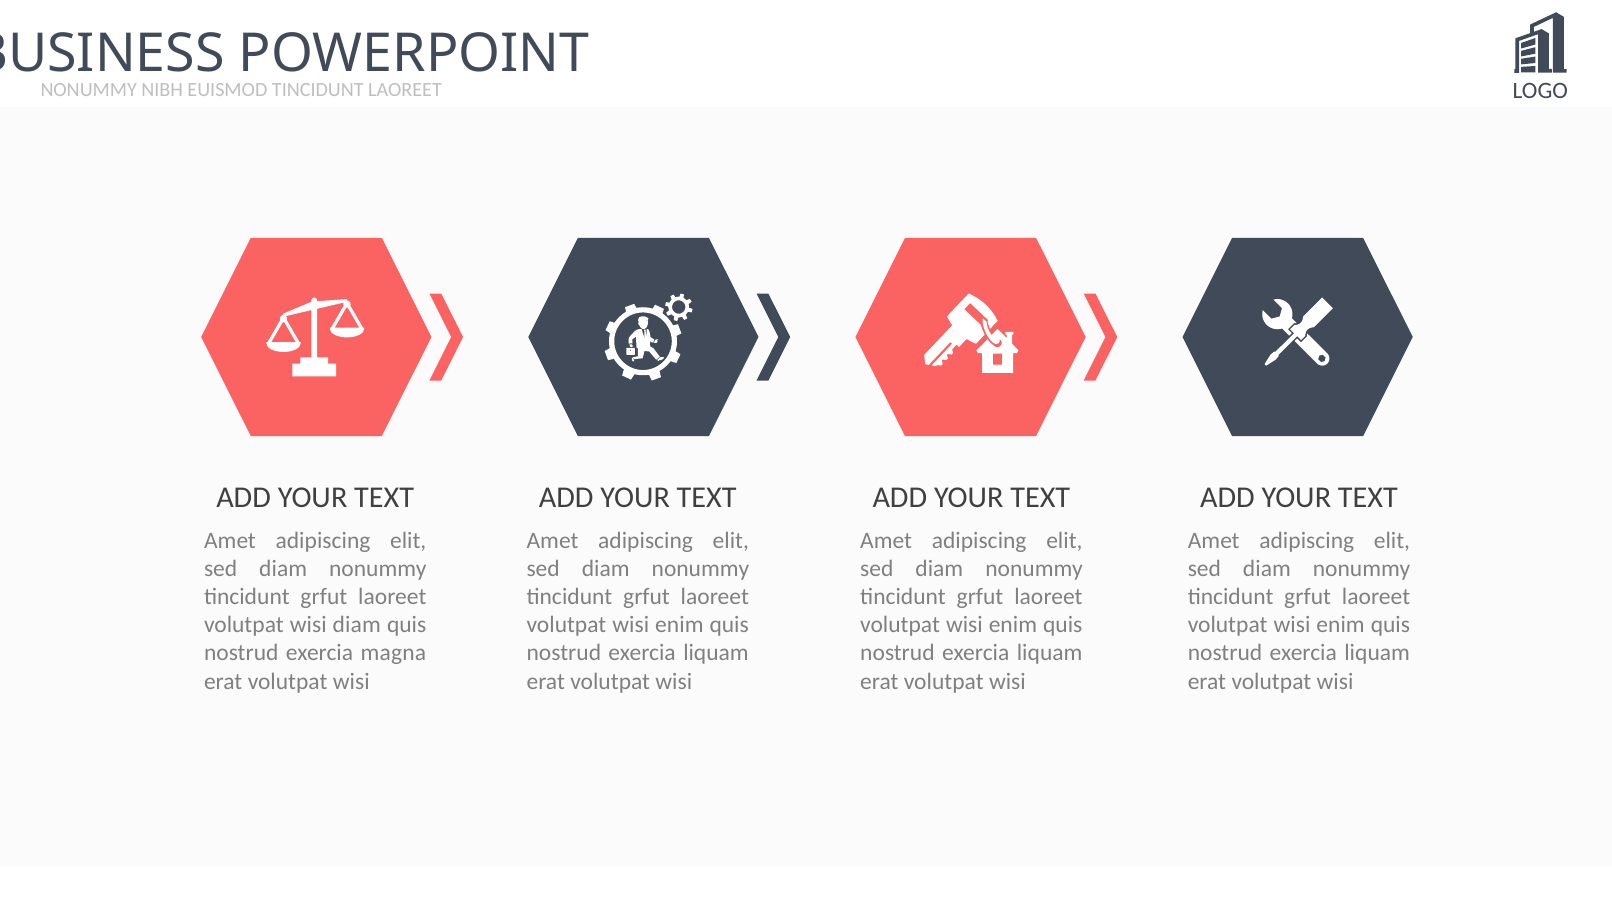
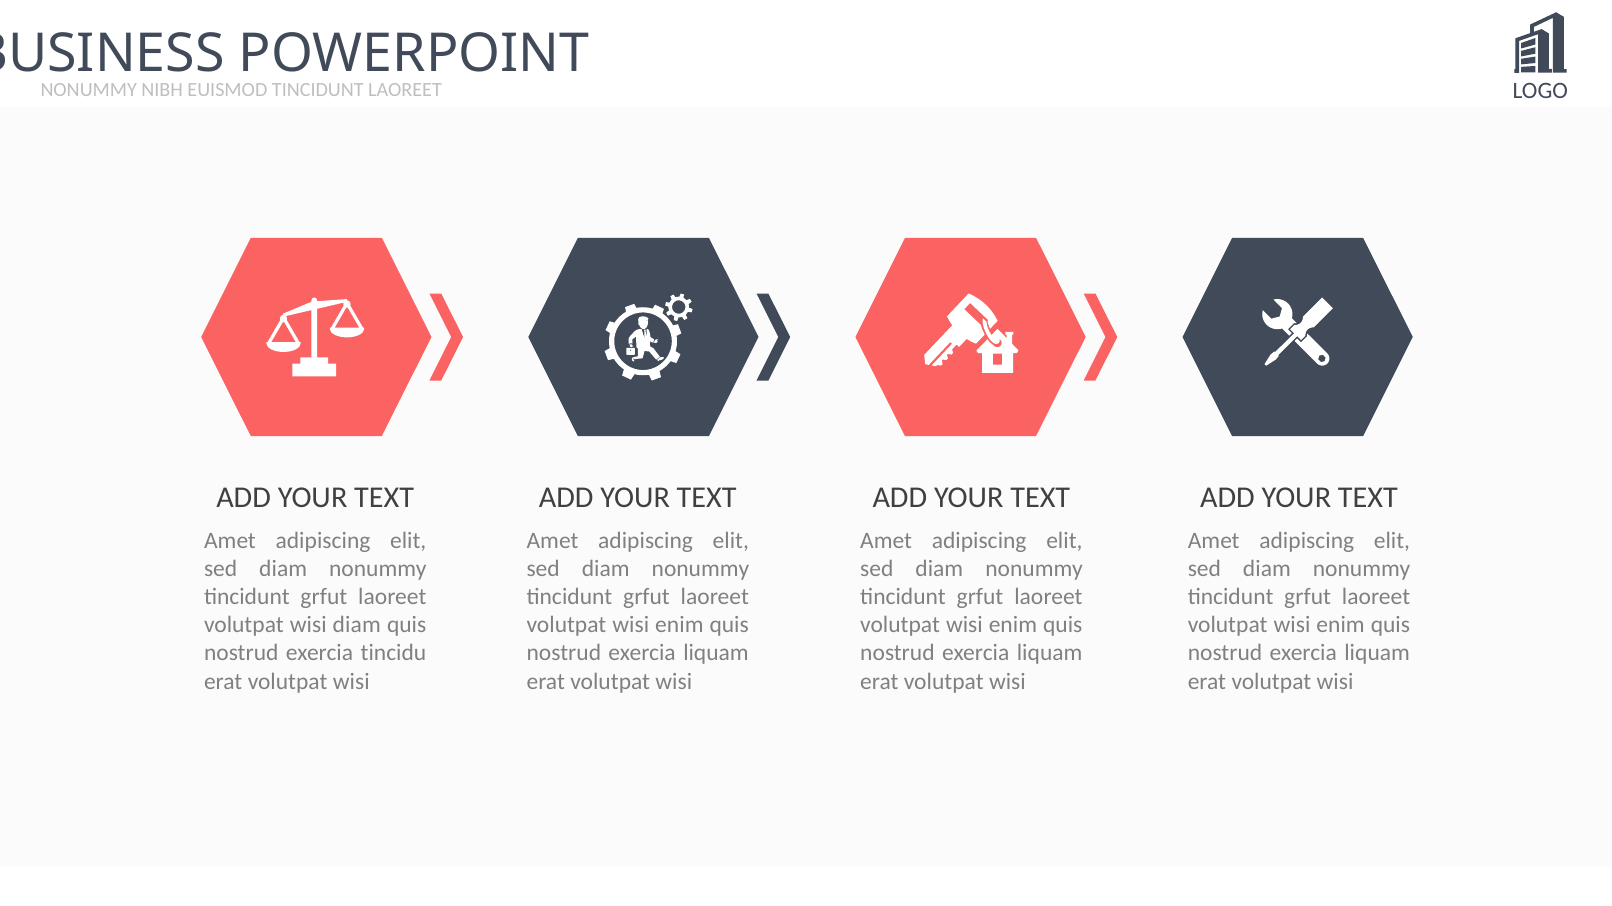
magna: magna -> tincidu
